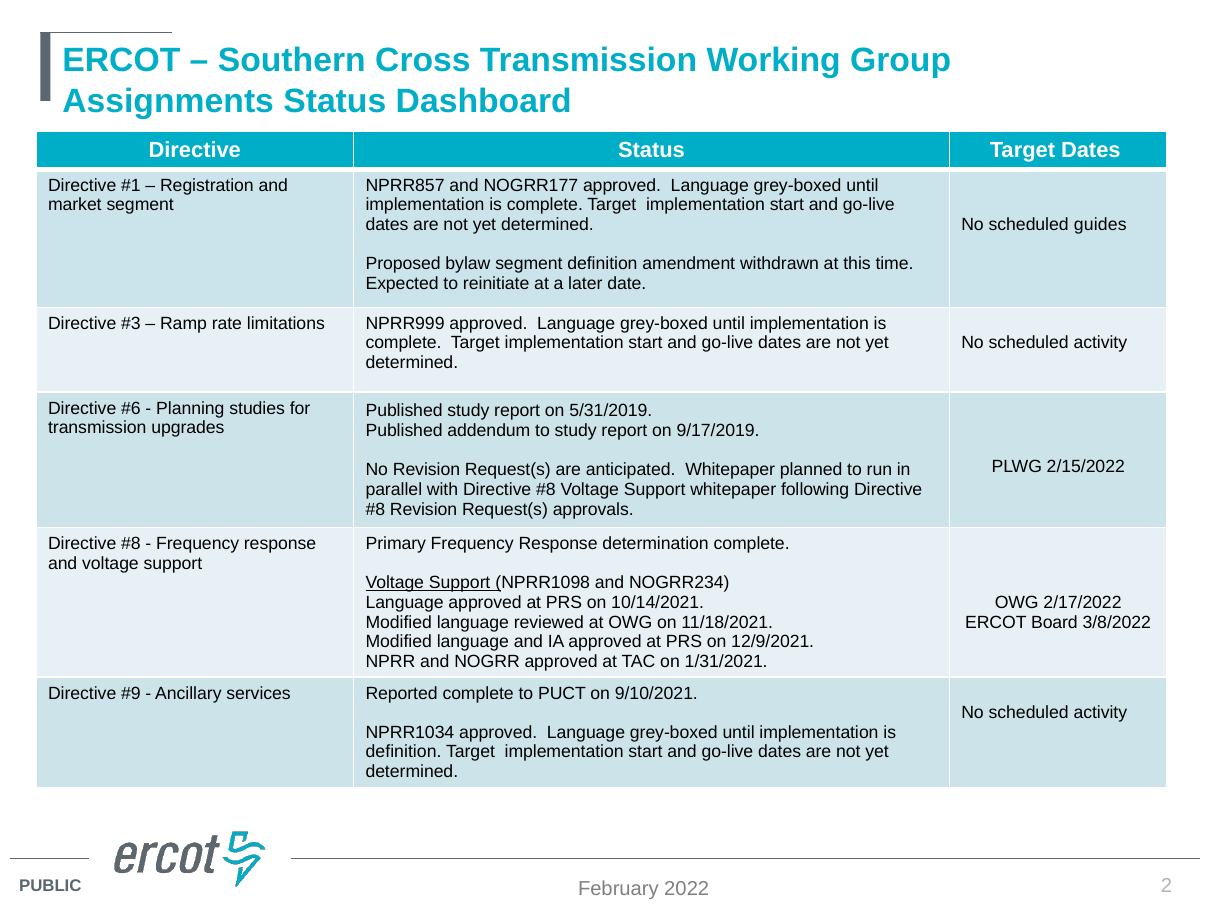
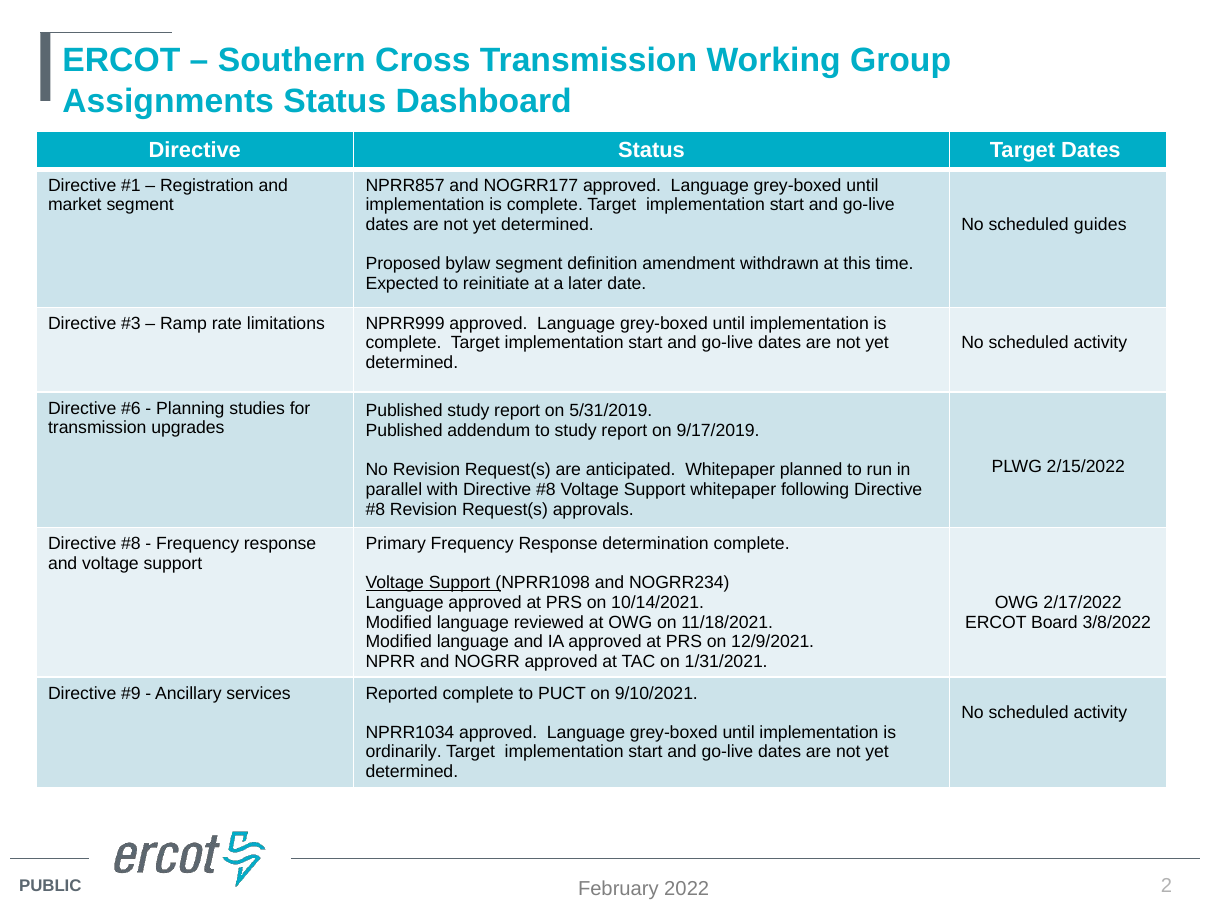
definition at (404, 752): definition -> ordinarily
